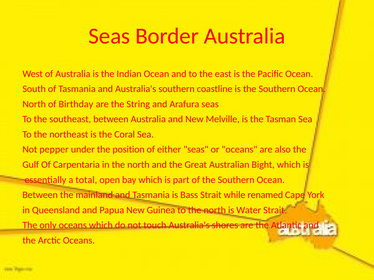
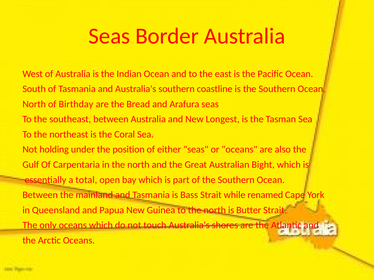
String: String -> Bread
Melville: Melville -> Longest
pepper: pepper -> holding
Water: Water -> Butter
